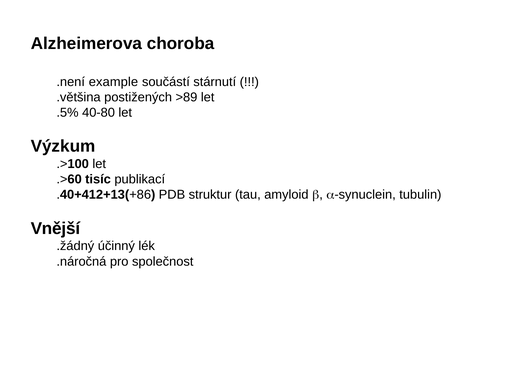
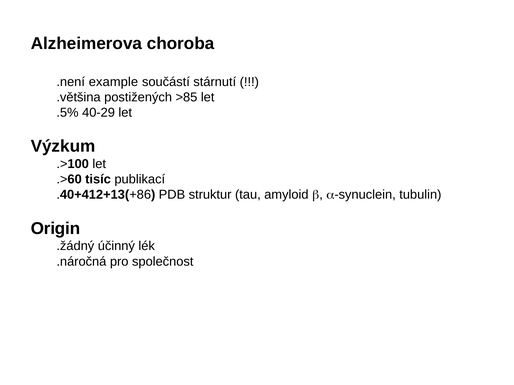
>89: >89 -> >85
40-80: 40-80 -> 40-29
Vnější: Vnější -> Origin
